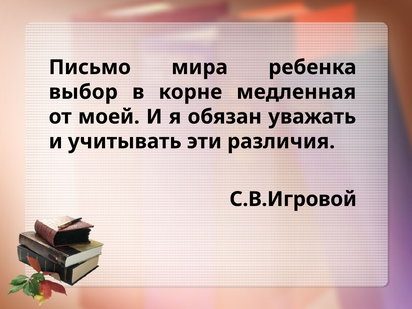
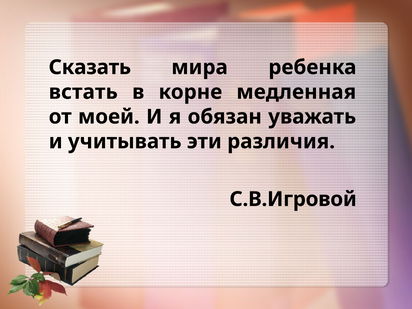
Письмо: Письмо -> Сказать
выбор: выбор -> встать
